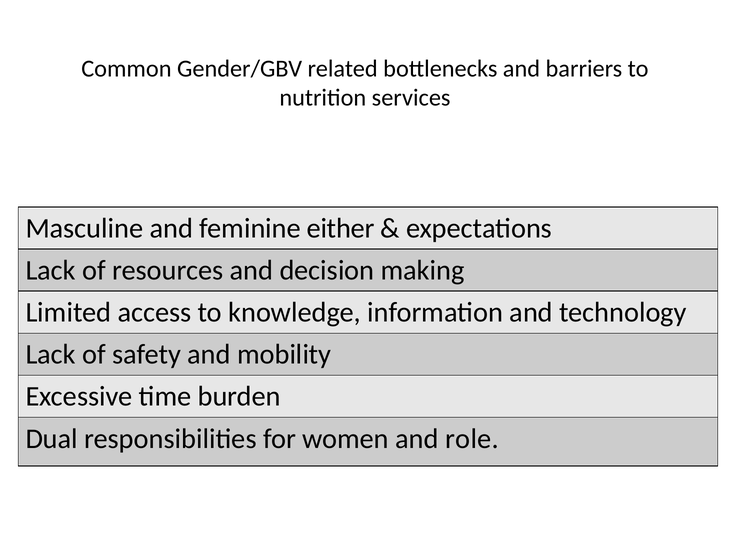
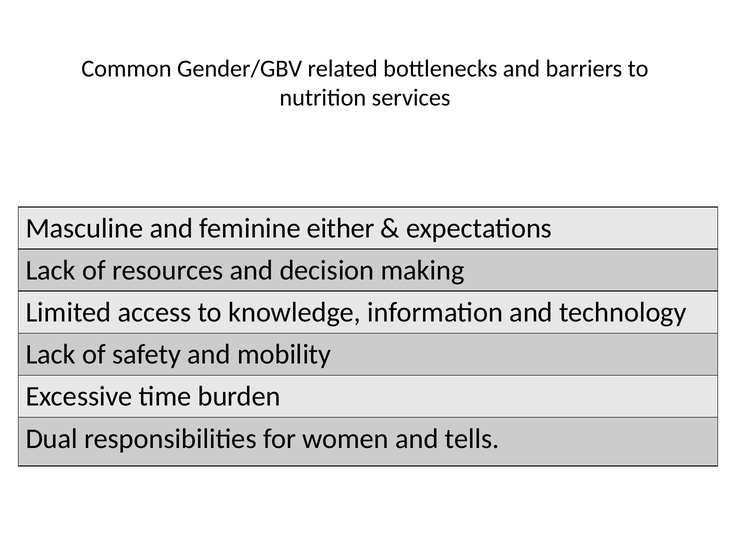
role: role -> tells
